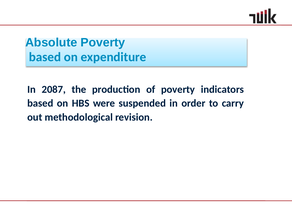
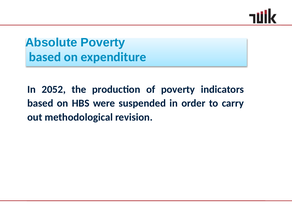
2087: 2087 -> 2052
